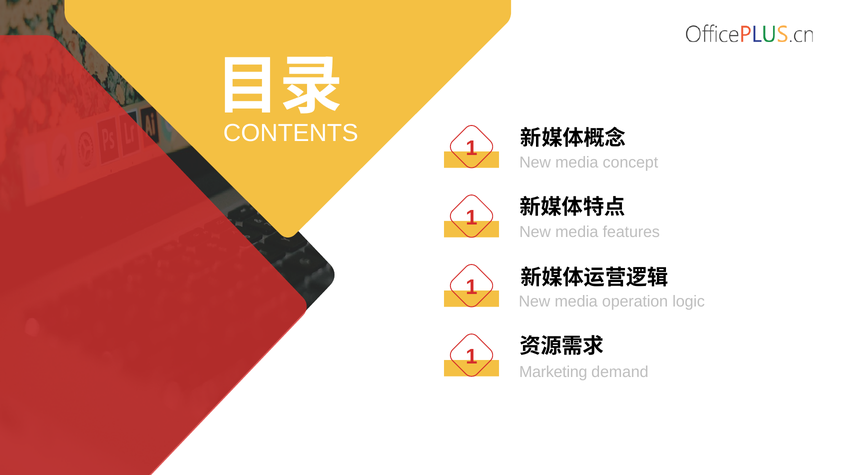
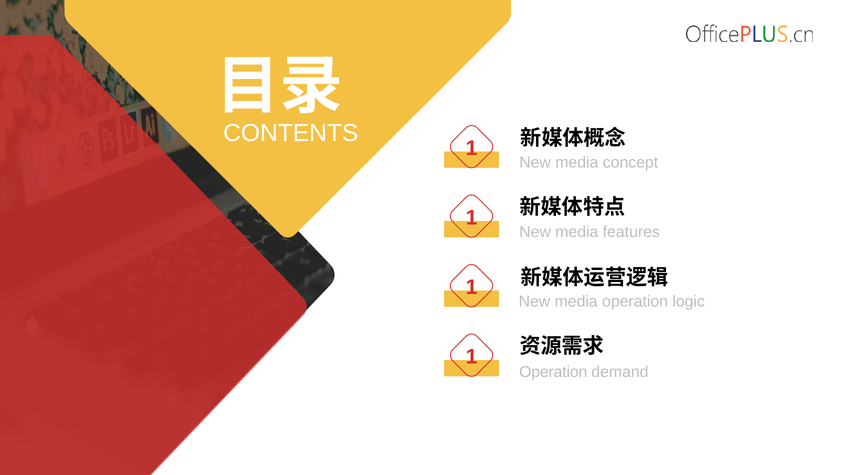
Marketing at (553, 372): Marketing -> Operation
